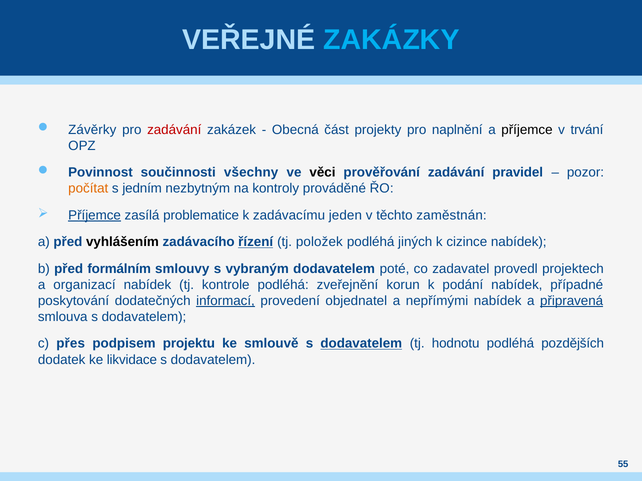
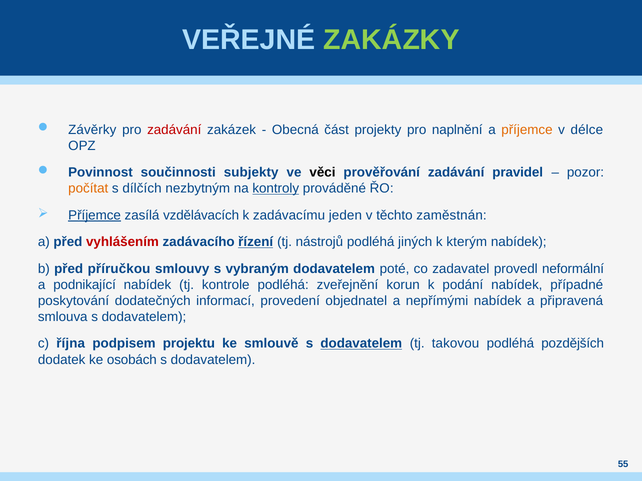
ZAKÁZKY colour: light blue -> light green
příjemce at (527, 130) colour: black -> orange
trvání: trvání -> délce
všechny: všechny -> subjekty
jedním: jedním -> dílčích
kontroly underline: none -> present
problematice: problematice -> vzdělávacích
vyhlášením colour: black -> red
položek: položek -> nástrojů
cizince: cizince -> kterým
formálním: formálním -> příručkou
projektech: projektech -> neformální
organizací: organizací -> podnikající
informací underline: present -> none
připravená underline: present -> none
přes: přes -> října
hodnotu: hodnotu -> takovou
likvidace: likvidace -> osobách
